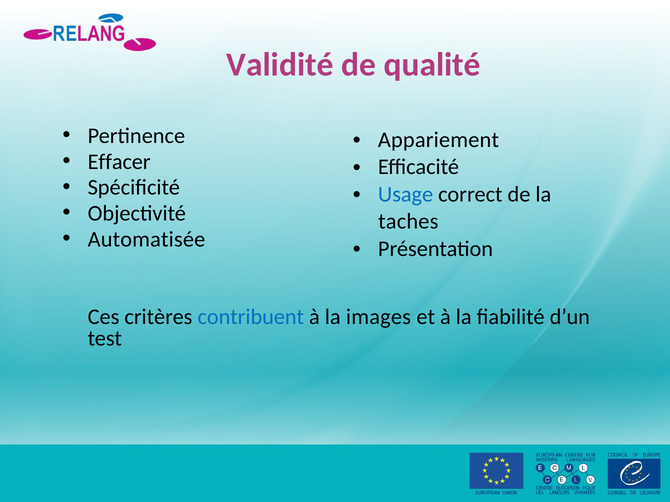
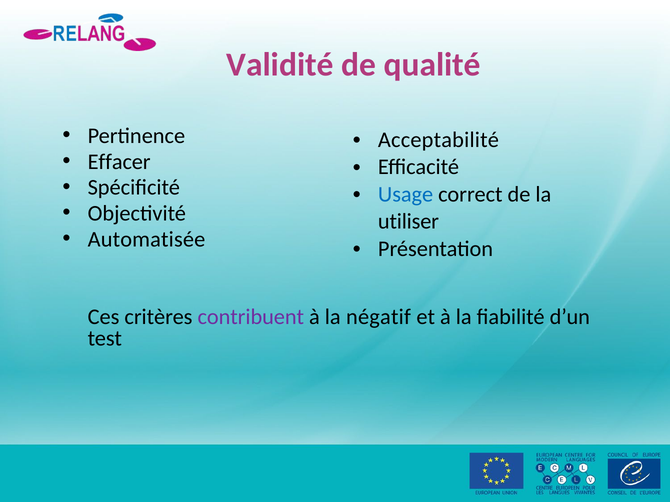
Appariement: Appariement -> Acceptabilité
taches: taches -> utiliser
contribuent colour: blue -> purple
images: images -> négatif
